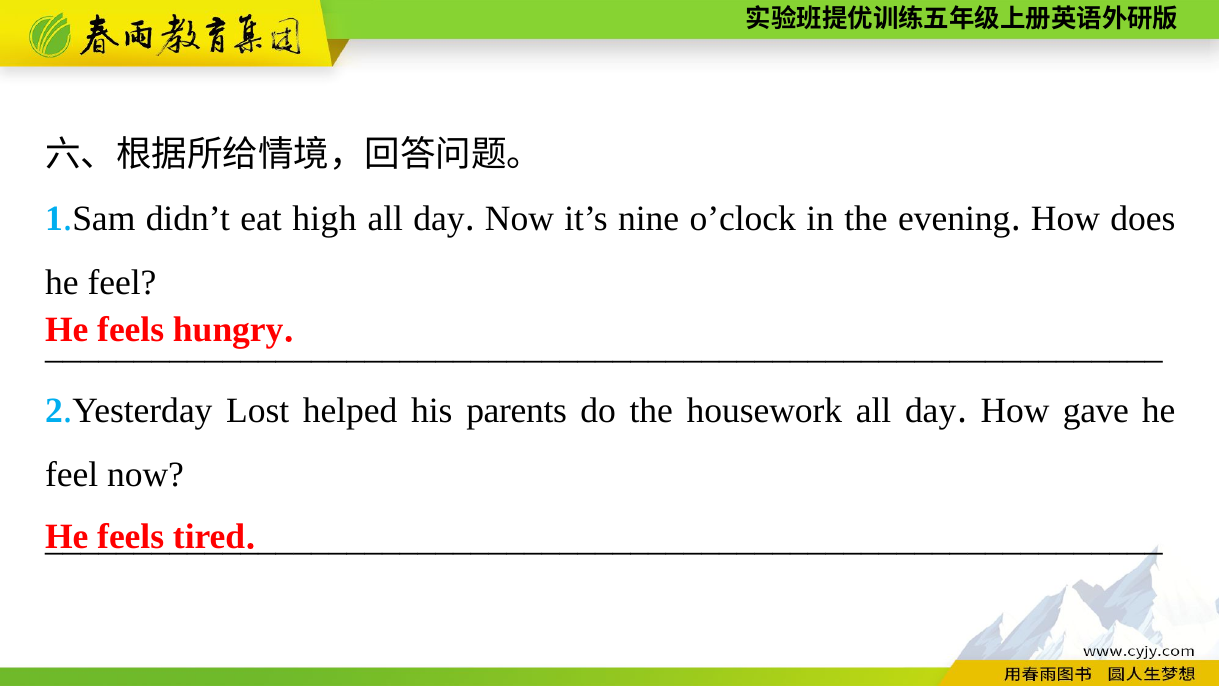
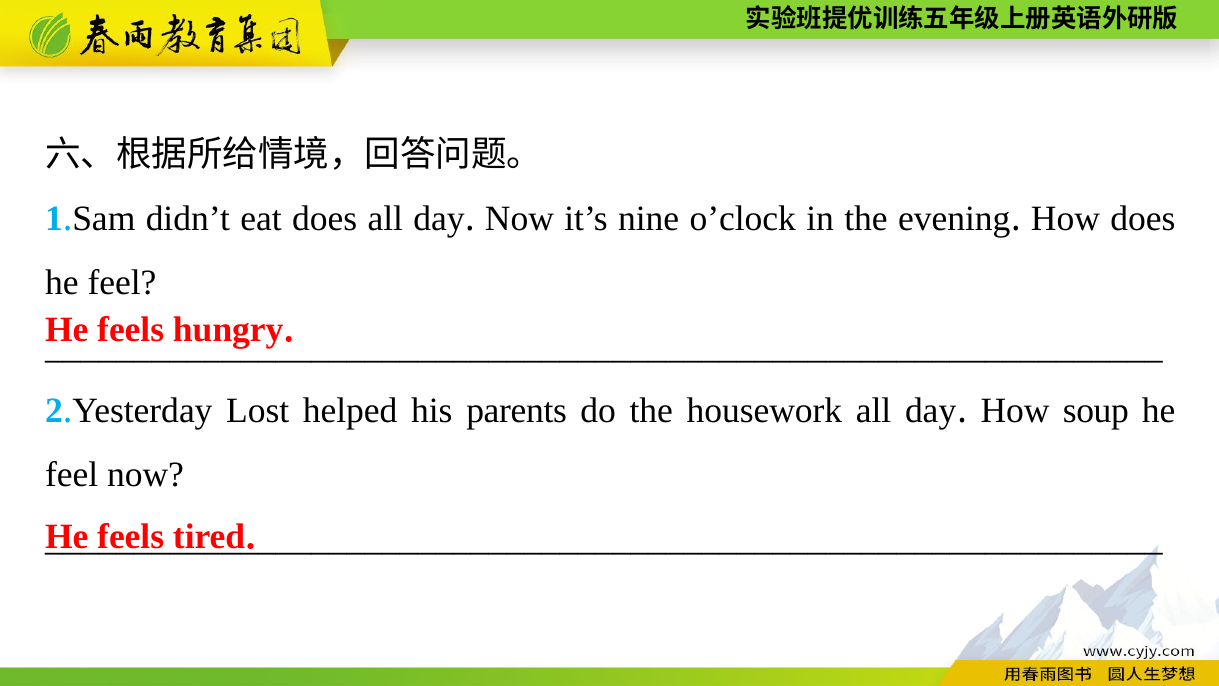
eat high: high -> does
gave: gave -> soup
